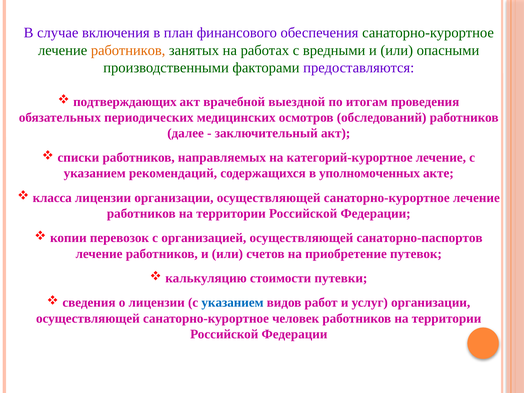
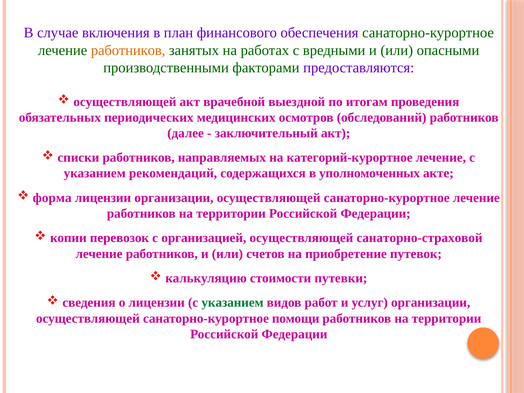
подтверждающих at (125, 102): подтверждающих -> осуществляющей
класса: класса -> форма
санаторно-паспортов: санаторно-паспортов -> санаторно-страховой
указанием at (233, 303) colour: blue -> green
человек: человек -> помощи
